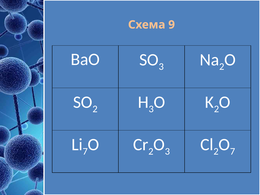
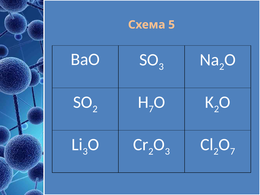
9: 9 -> 5
3 at (151, 109): 3 -> 7
7 at (85, 151): 7 -> 3
